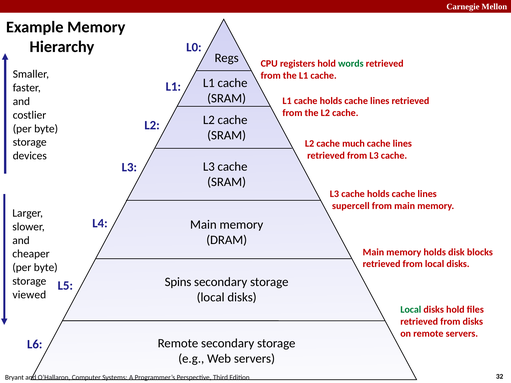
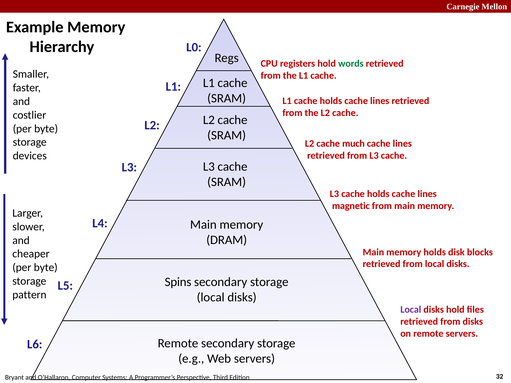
supercell: supercell -> magnetic
viewed: viewed -> pattern
Local at (411, 310) colour: green -> purple
